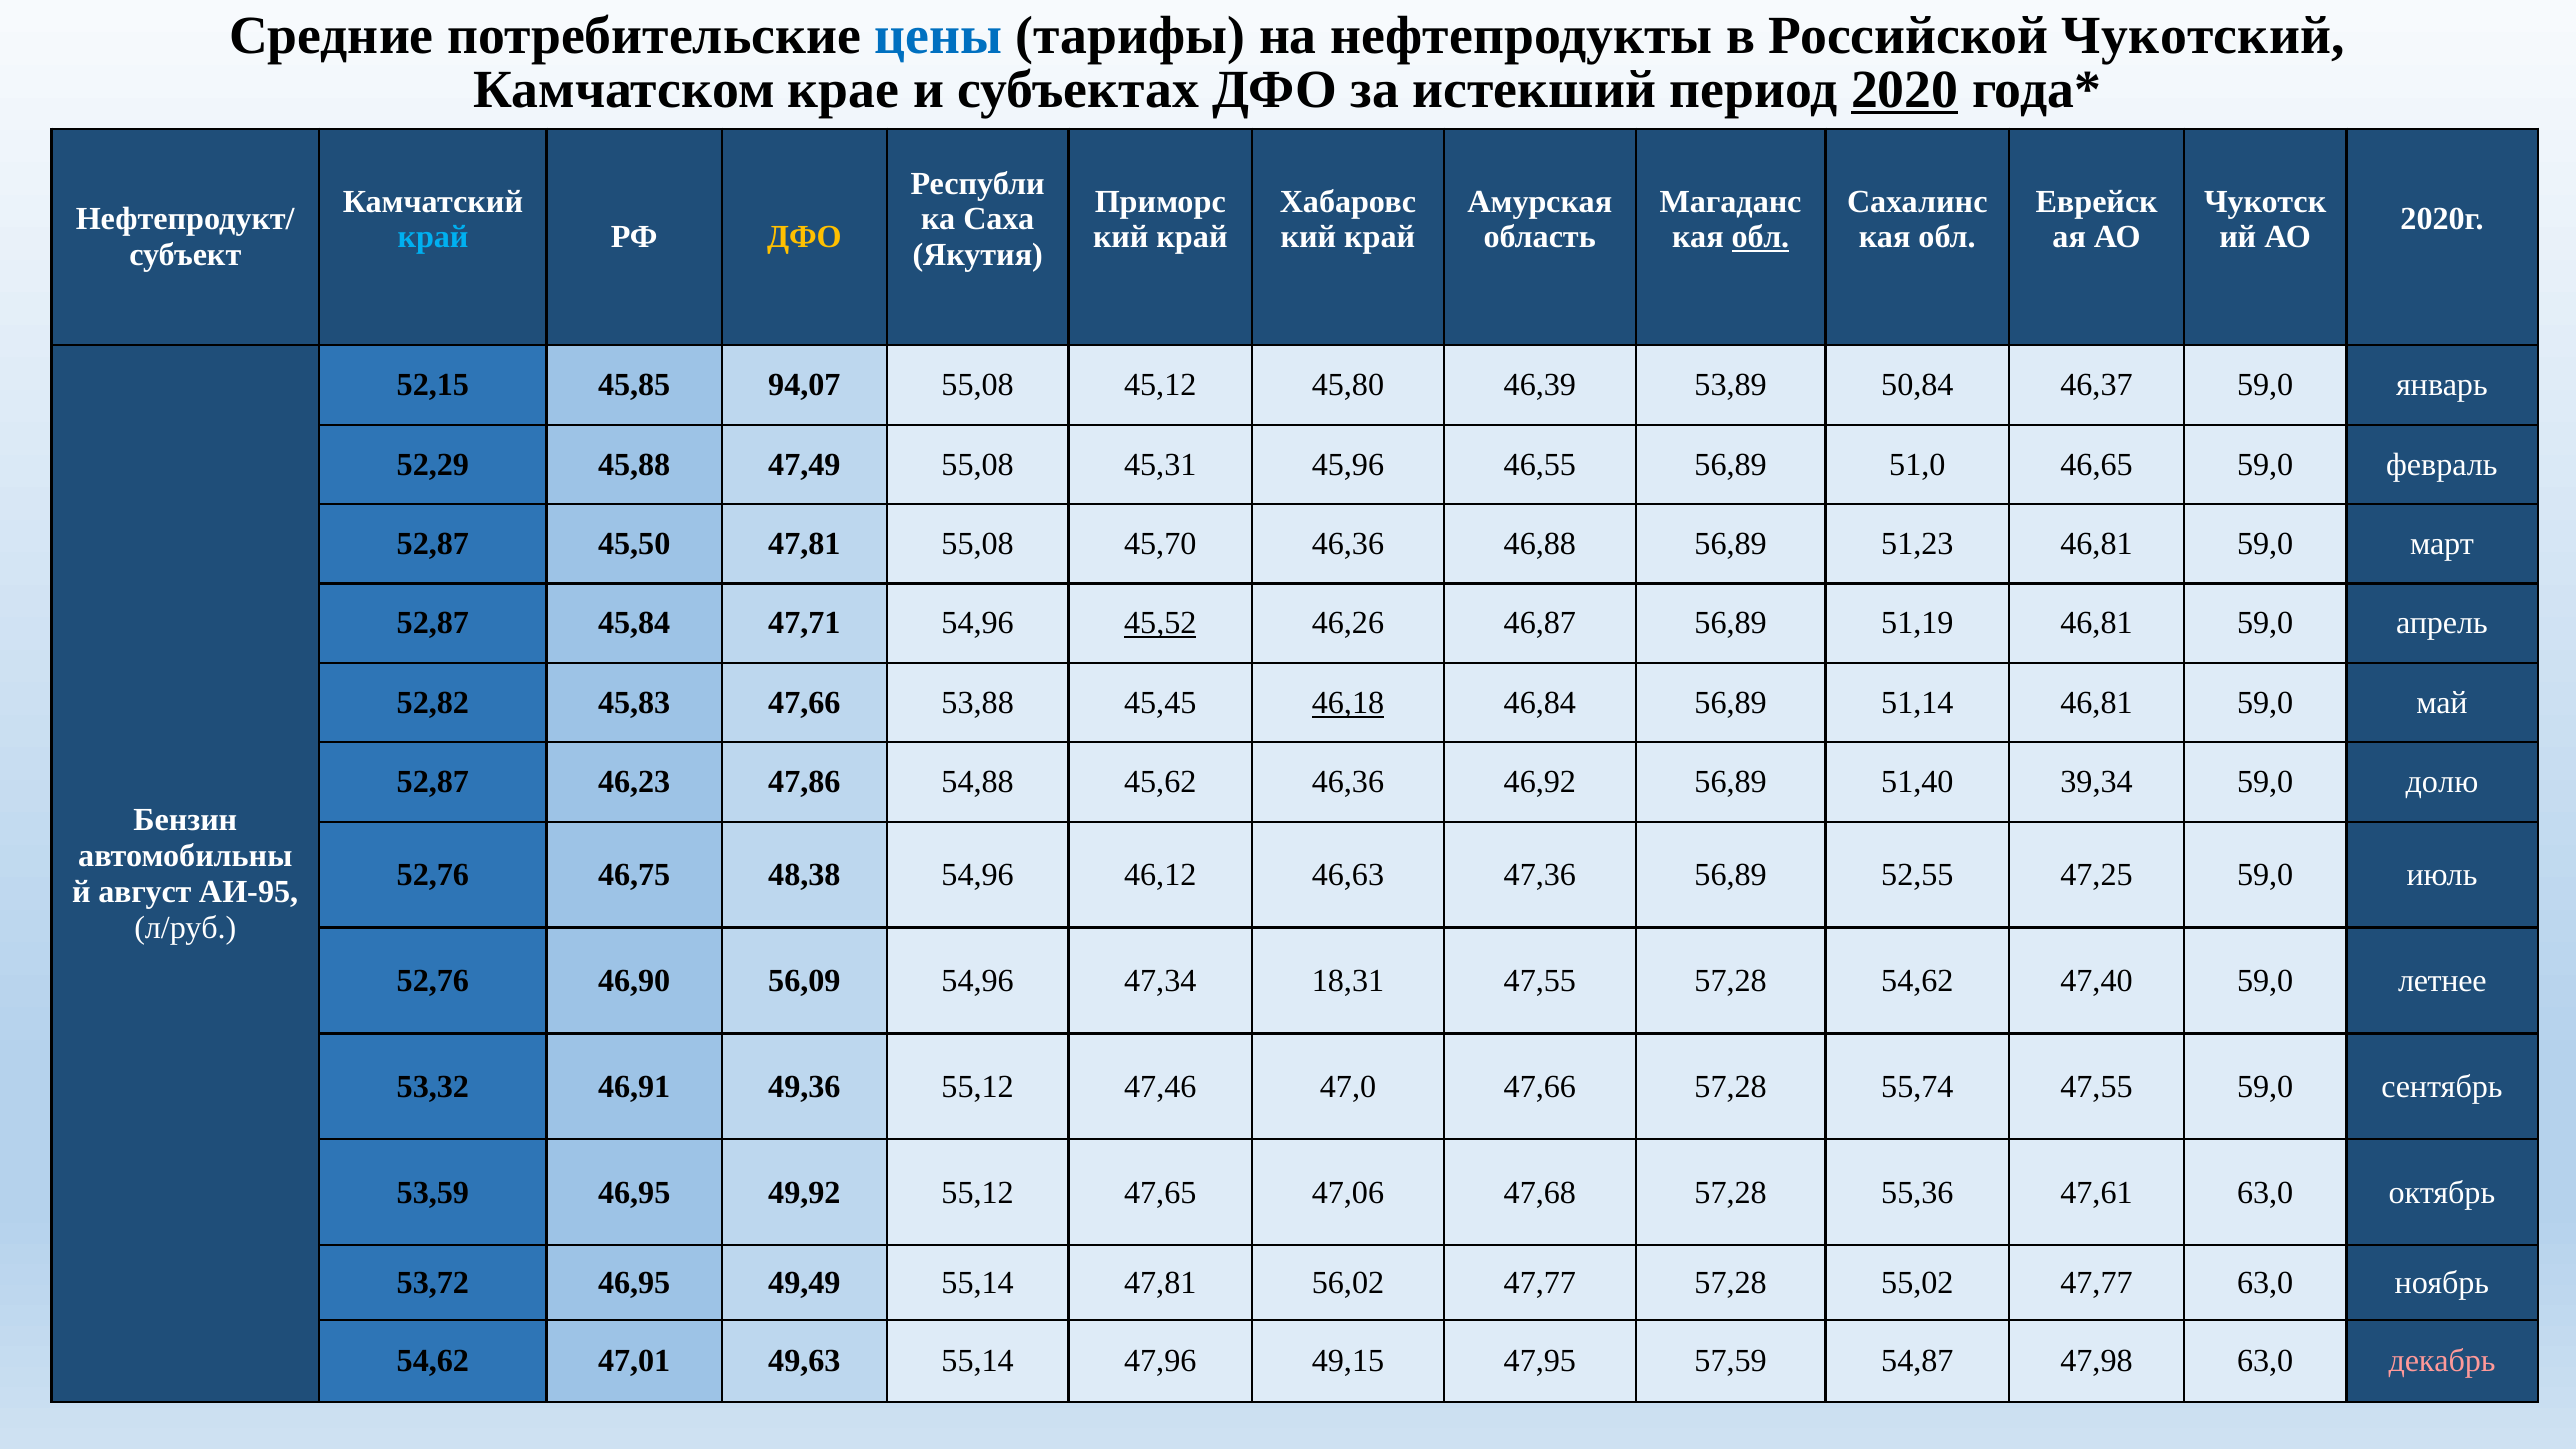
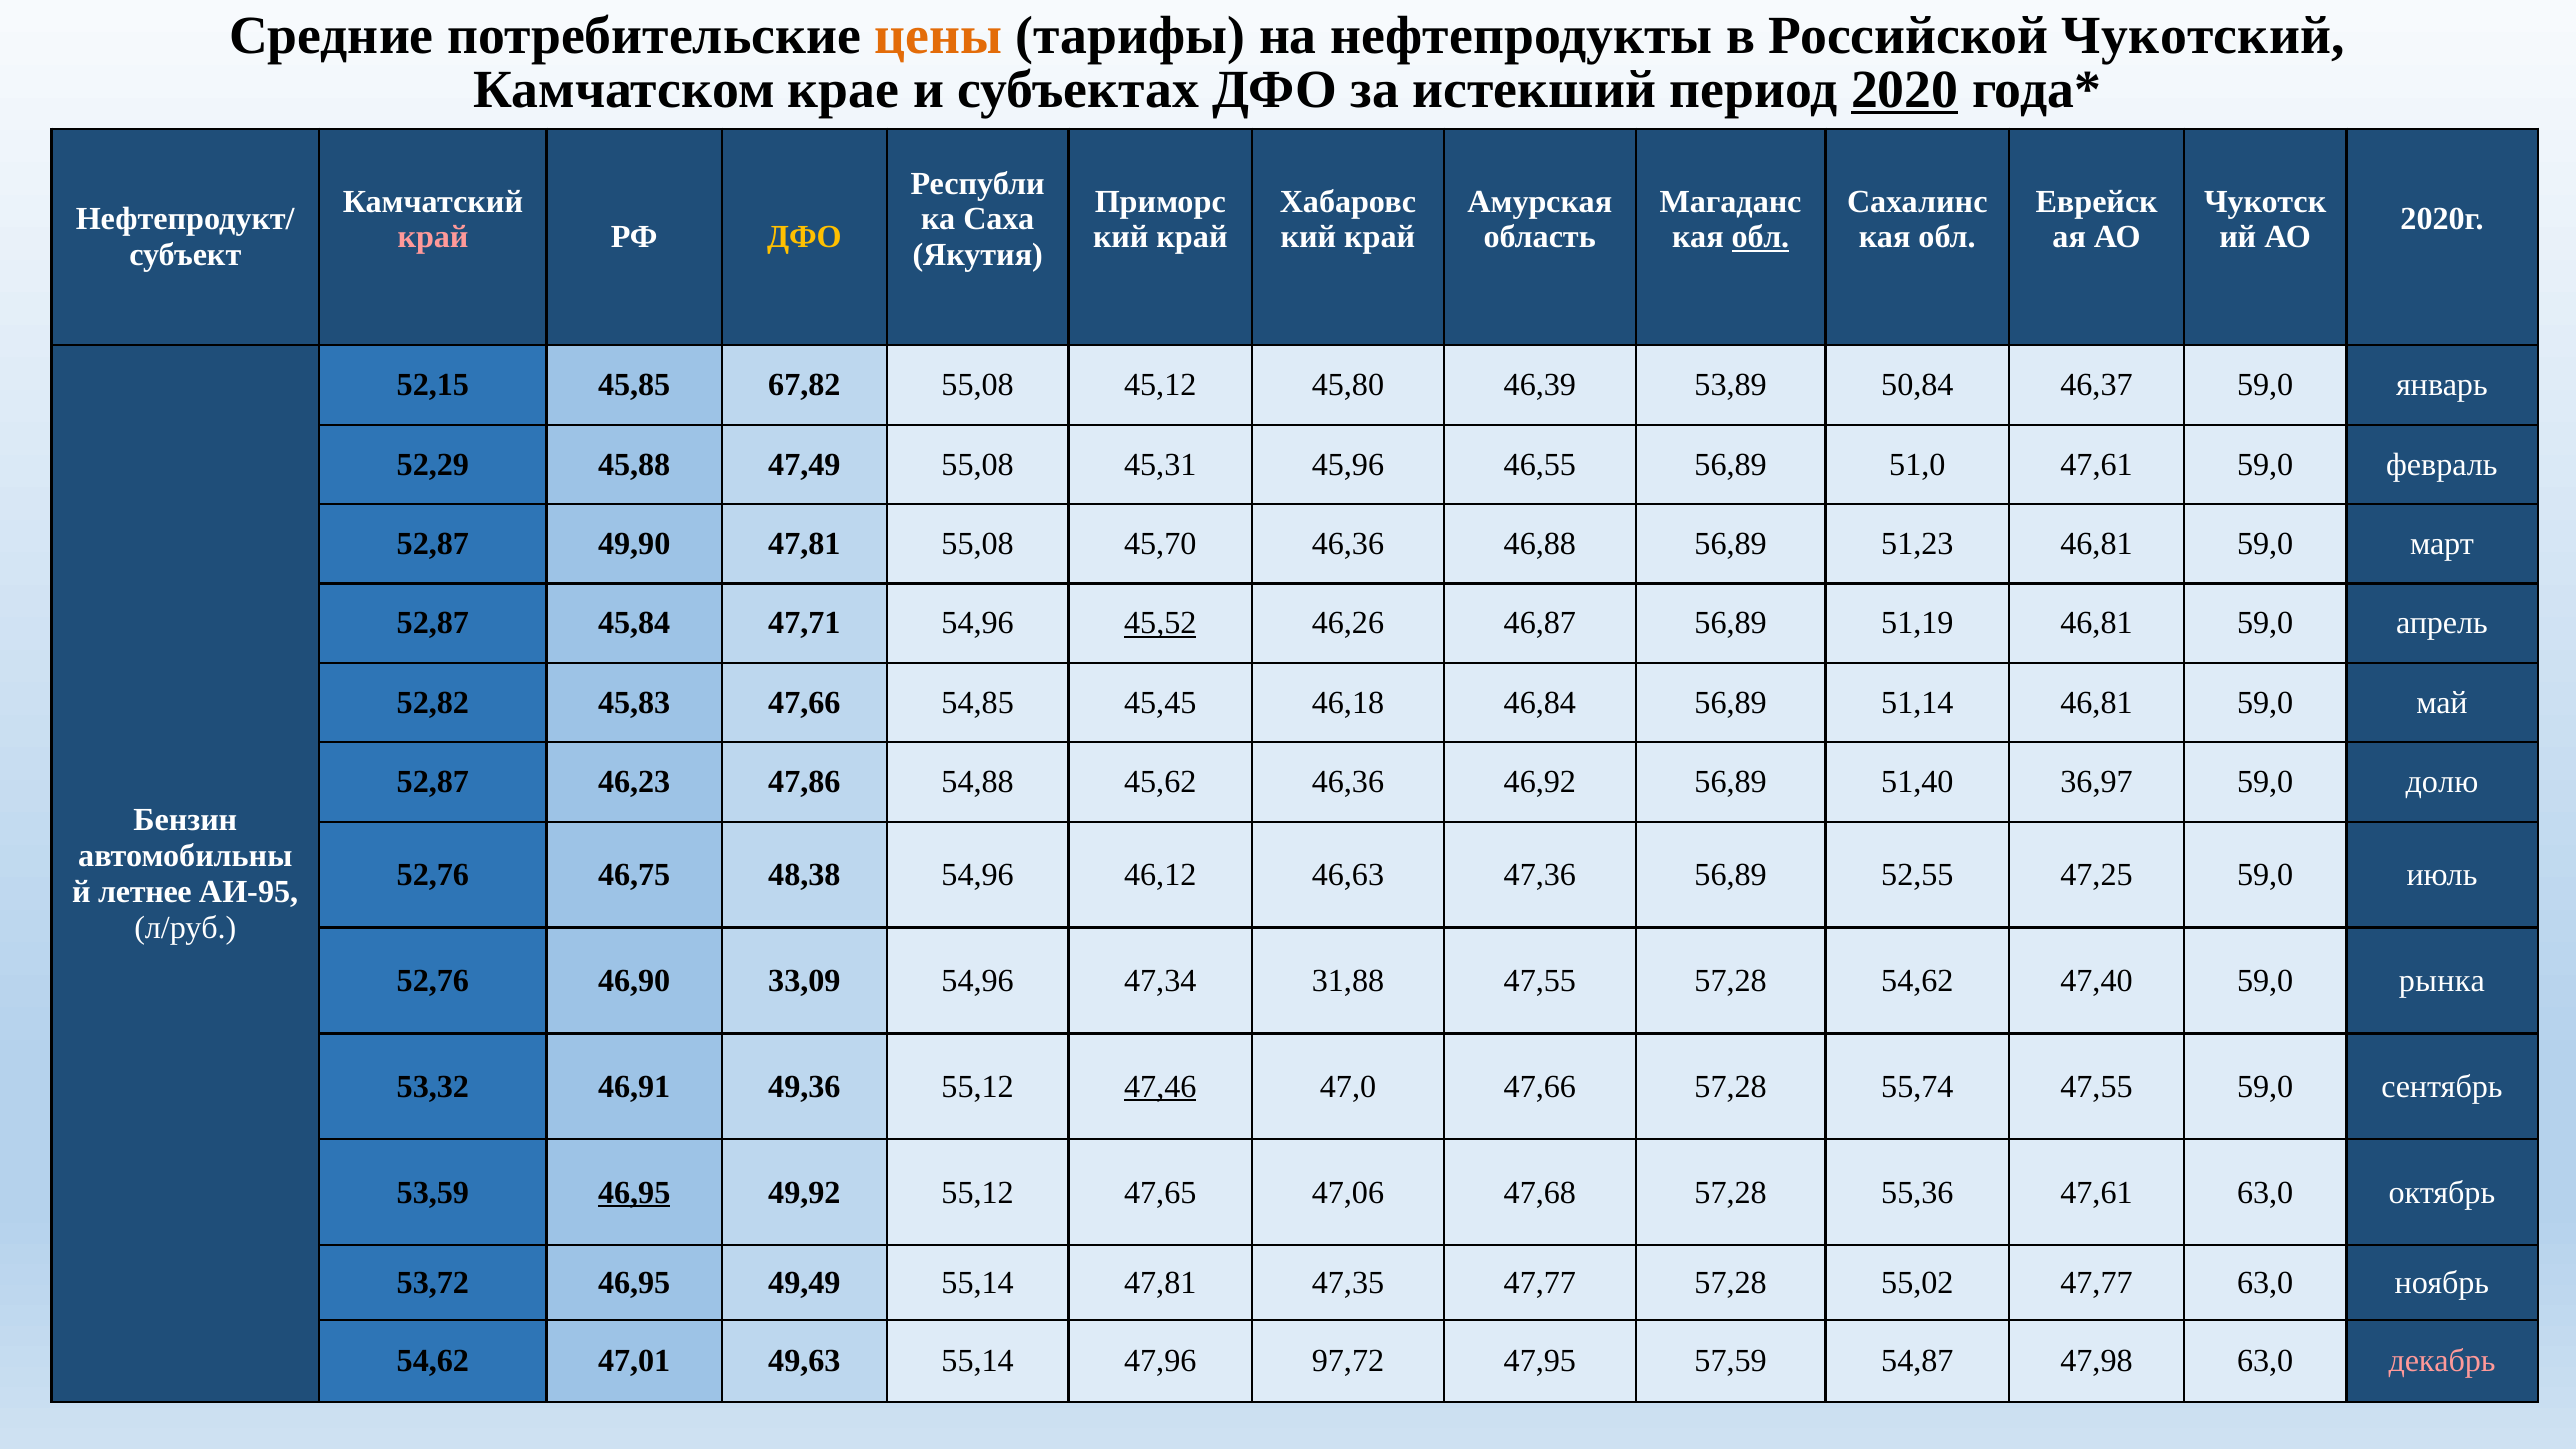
цены colour: blue -> orange
край at (433, 237) colour: light blue -> pink
94,07: 94,07 -> 67,82
51,0 46,65: 46,65 -> 47,61
45,50: 45,50 -> 49,90
53,88: 53,88 -> 54,85
46,18 underline: present -> none
39,34: 39,34 -> 36,97
август: август -> летнее
56,09: 56,09 -> 33,09
18,31: 18,31 -> 31,88
летнее: летнее -> рынка
47,46 underline: none -> present
46,95 at (634, 1192) underline: none -> present
56,02: 56,02 -> 47,35
49,15: 49,15 -> 97,72
